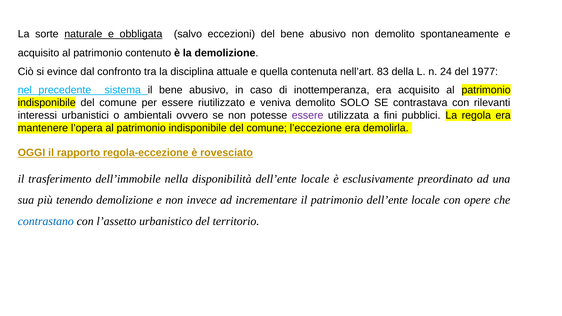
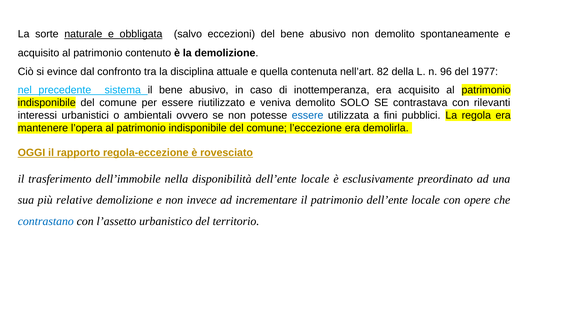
83: 83 -> 82
24: 24 -> 96
essere at (308, 115) colour: purple -> blue
tenendo: tenendo -> relative
